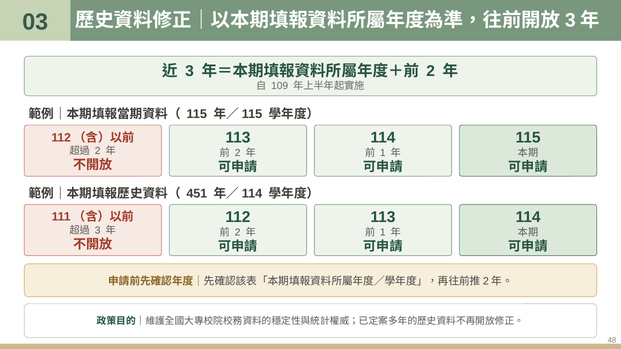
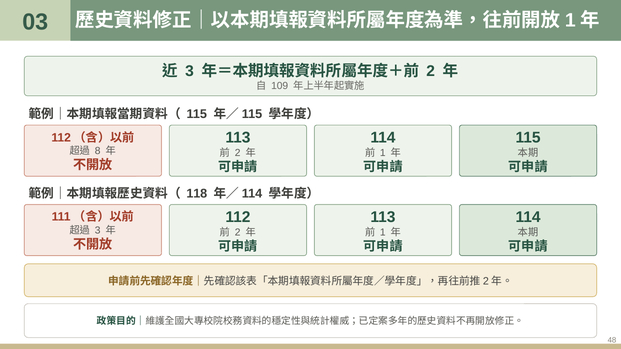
3 at (570, 20): 3 -> 1
2 at (98, 151): 2 -> 8
451: 451 -> 118
